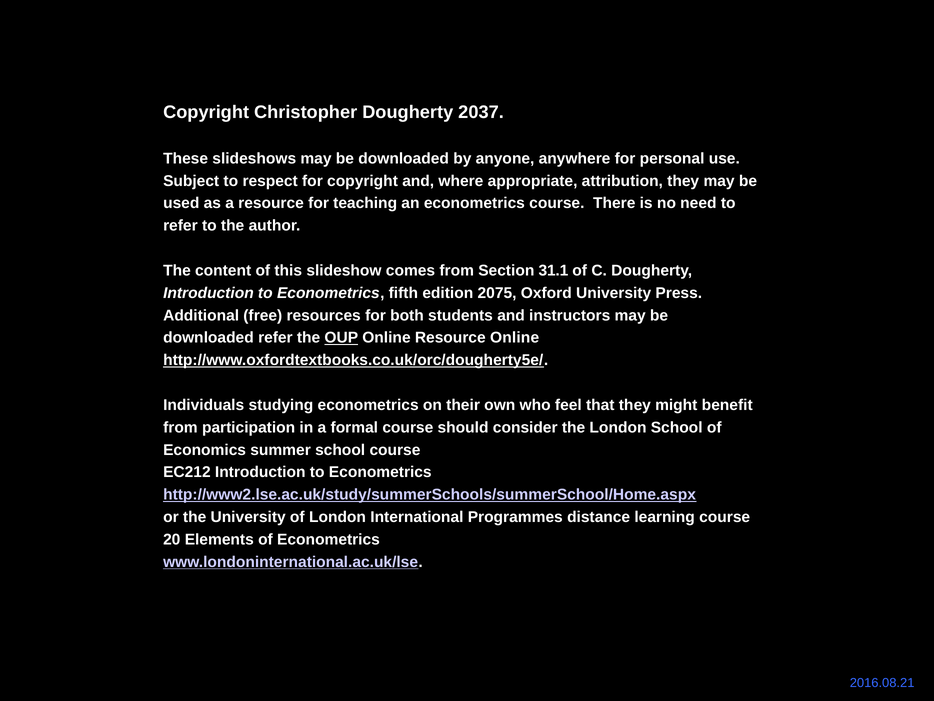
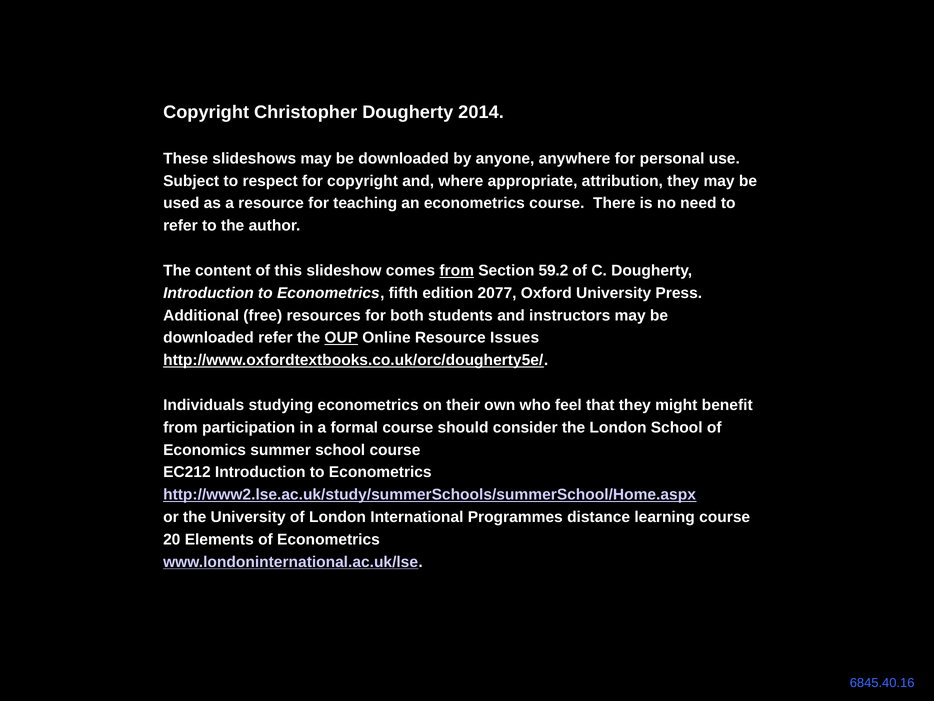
2037: 2037 -> 2014
from at (457, 270) underline: none -> present
31.1: 31.1 -> 59.2
2075: 2075 -> 2077
Resource Online: Online -> Issues
2016.08.21: 2016.08.21 -> 6845.40.16
